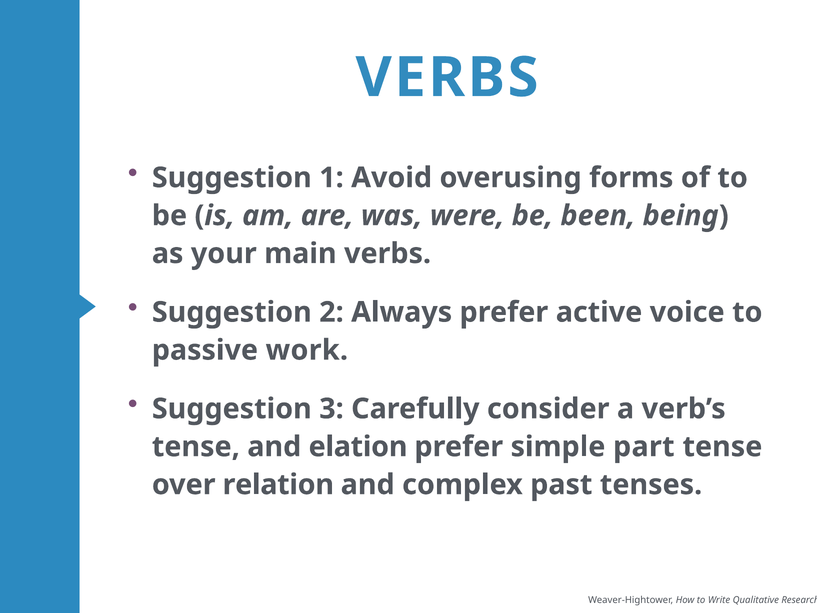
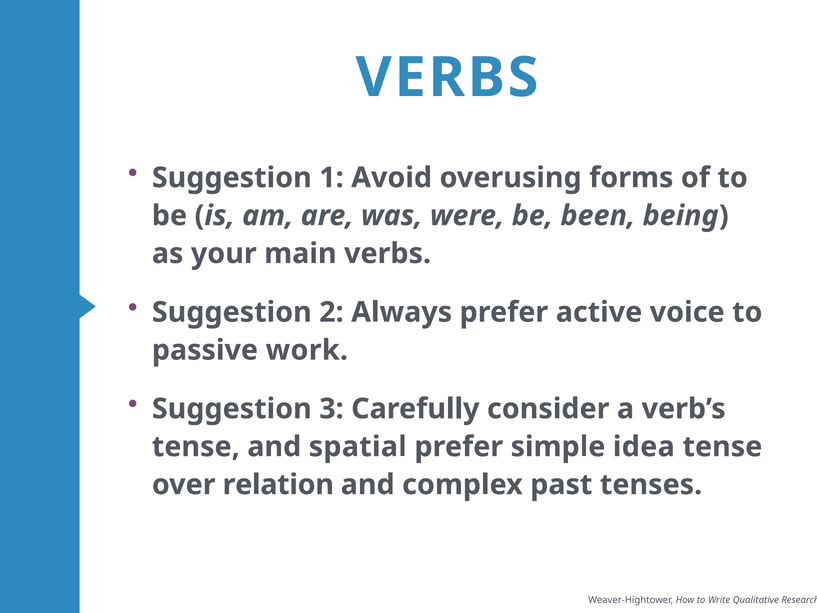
elation: elation -> spatial
part: part -> idea
